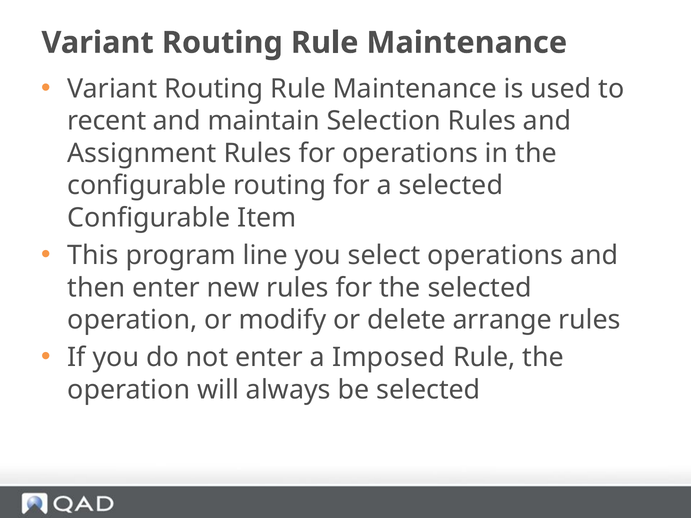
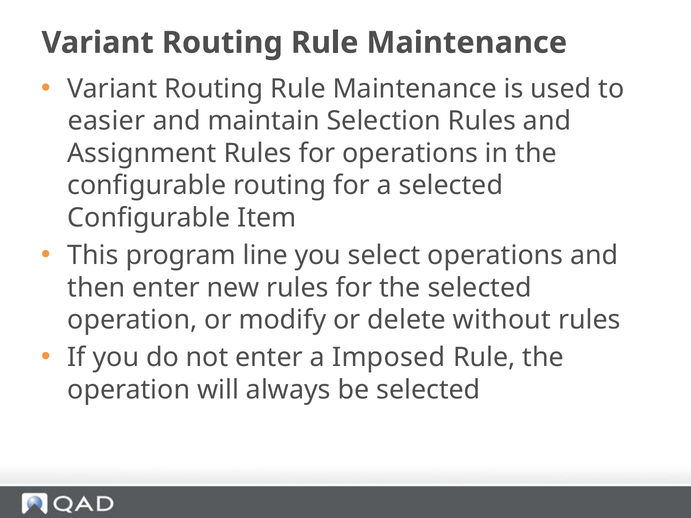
recent: recent -> easier
arrange: arrange -> without
